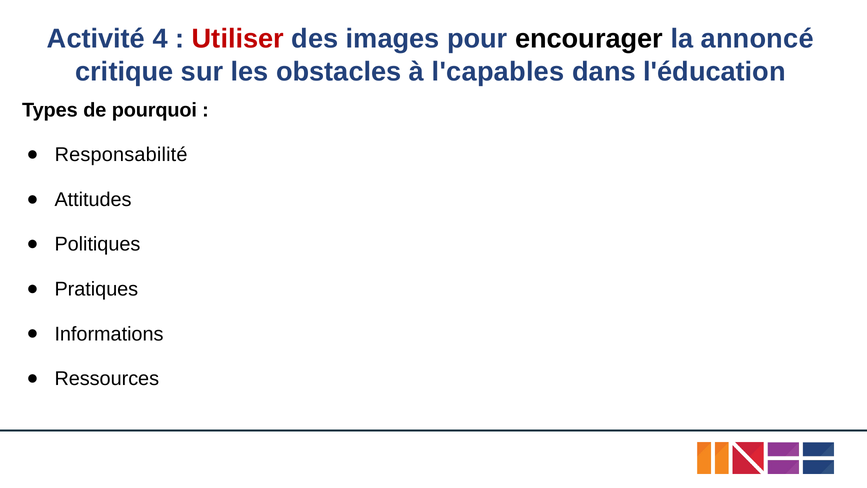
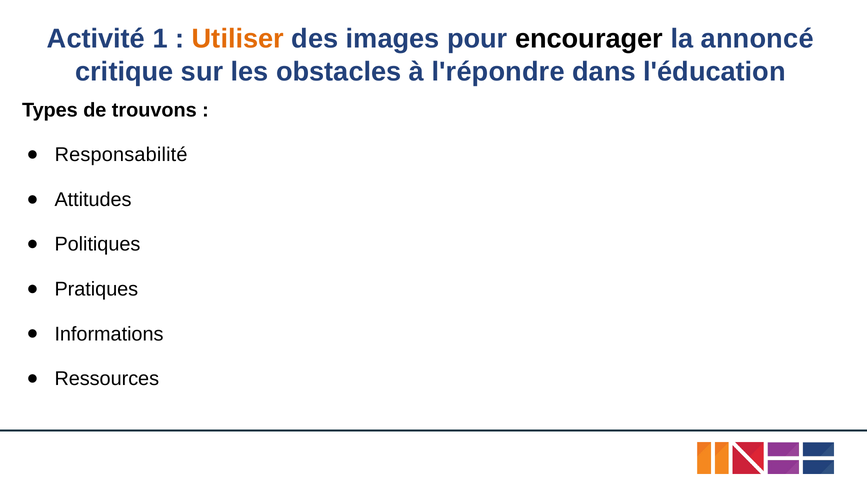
4: 4 -> 1
Utiliser colour: red -> orange
l'capables: l'capables -> l'répondre
pourquoi: pourquoi -> trouvons
